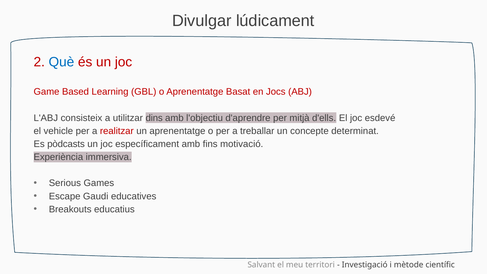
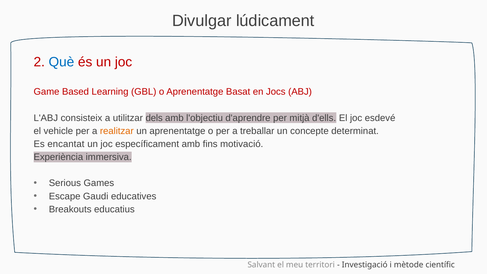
dins: dins -> dels
realitzar colour: red -> orange
pòdcasts: pòdcasts -> encantat
